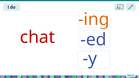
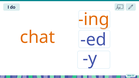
chat colour: red -> orange
